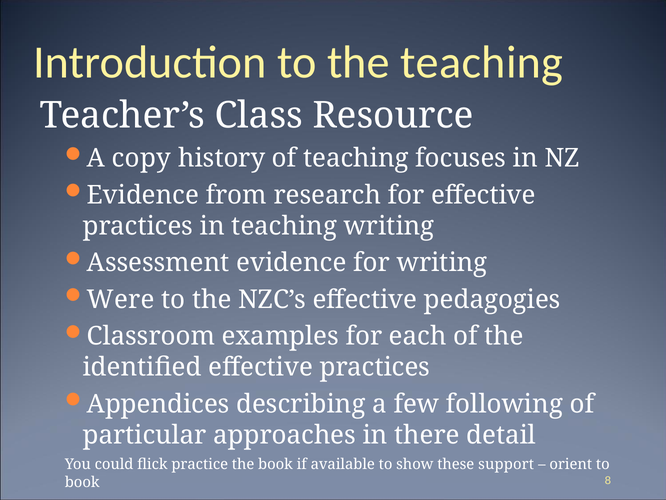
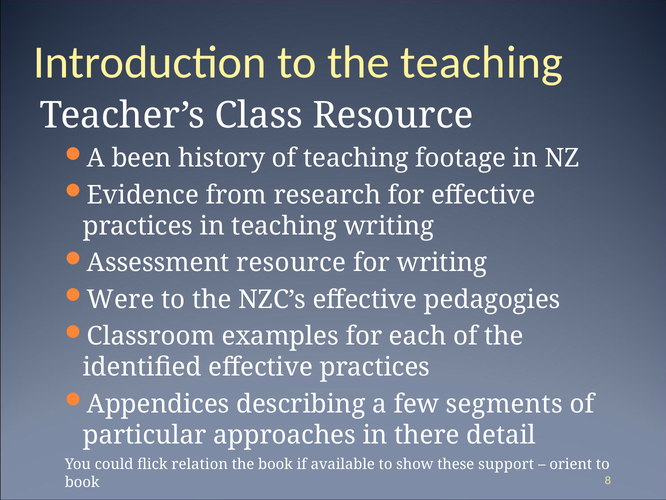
copy: copy -> been
focuses: focuses -> footage
Assessment evidence: evidence -> resource
following: following -> segments
practice: practice -> relation
